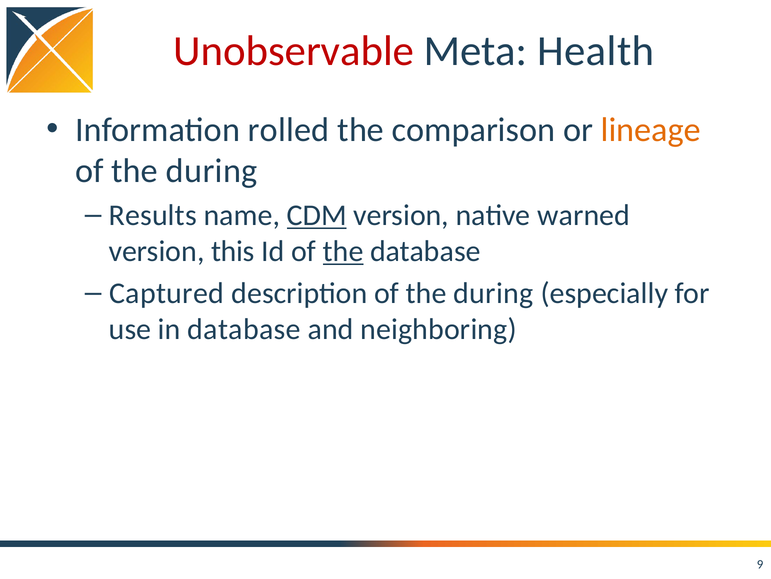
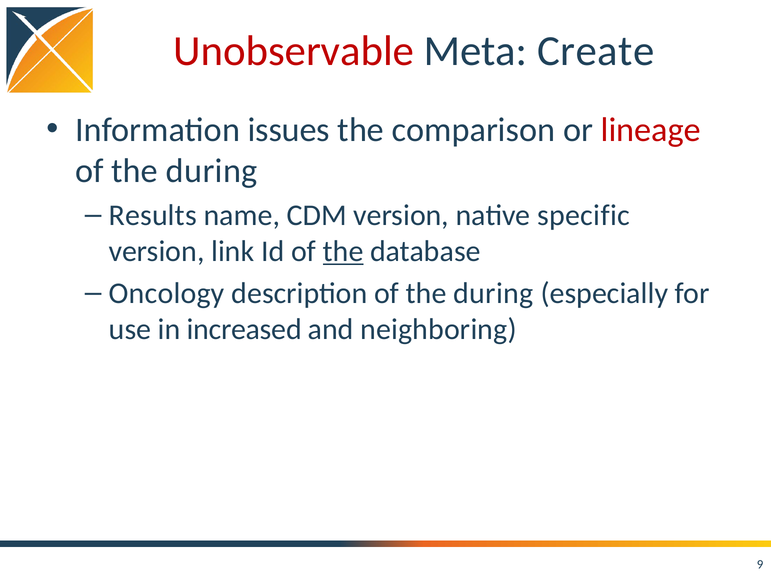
Health: Health -> Create
rolled: rolled -> issues
lineage colour: orange -> red
CDM underline: present -> none
warned: warned -> specific
this: this -> link
Captured: Captured -> Oncology
in database: database -> increased
